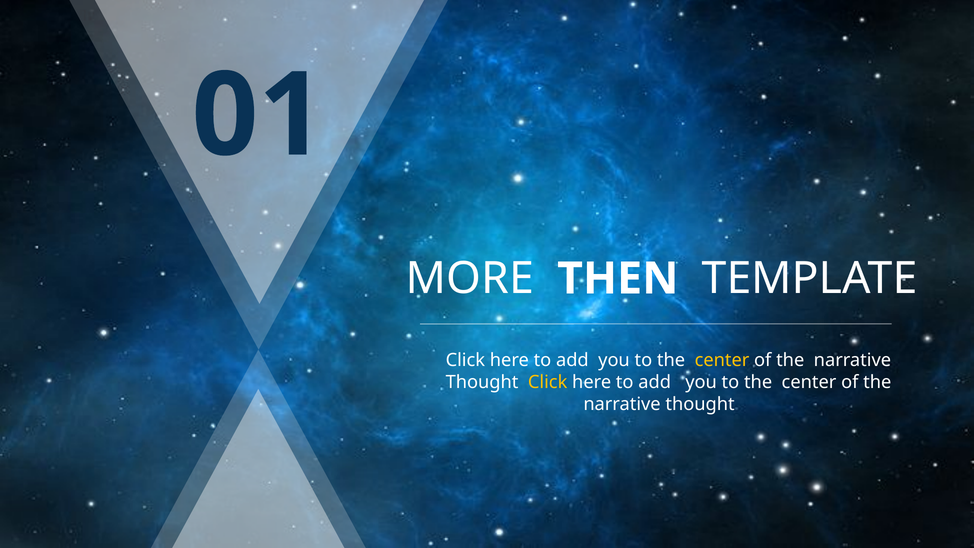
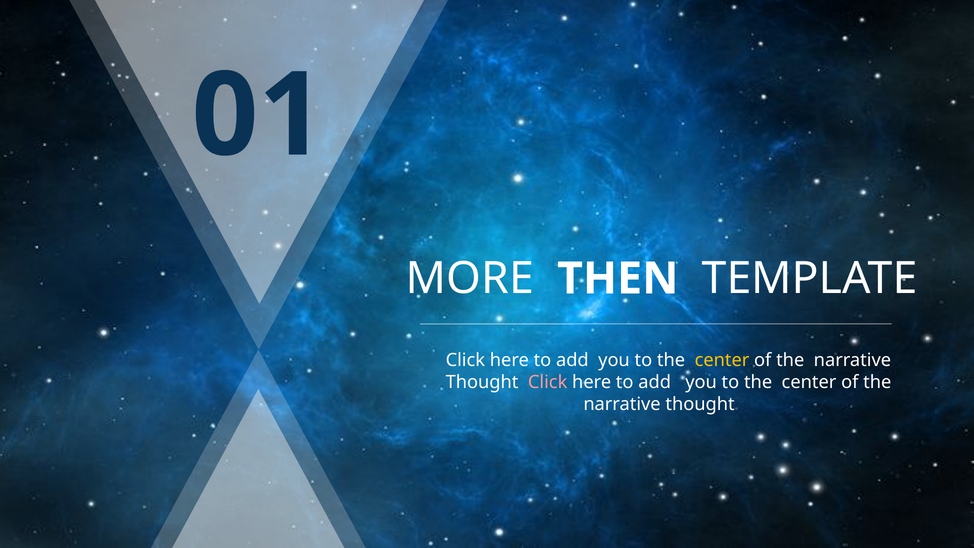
Click at (548, 382) colour: yellow -> pink
